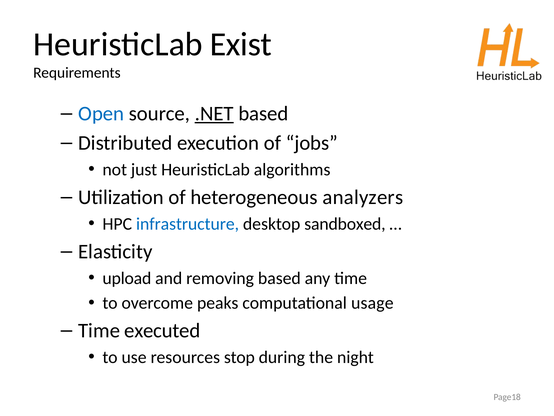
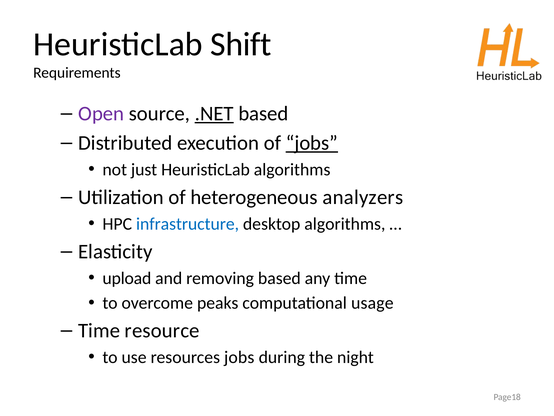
Exist: Exist -> Shift
Open colour: blue -> purple
jobs at (312, 143) underline: none -> present
desktop sandboxed: sandboxed -> algorithms
executed: executed -> resource
resources stop: stop -> jobs
